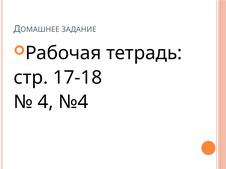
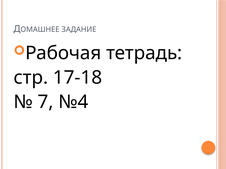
4: 4 -> 7
